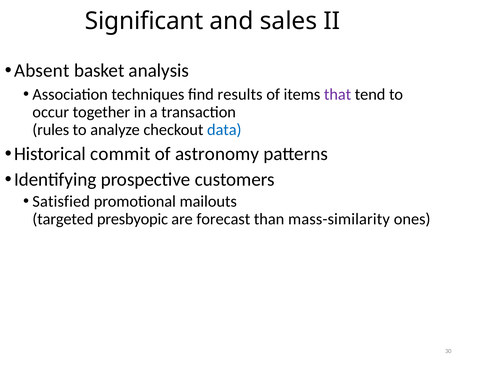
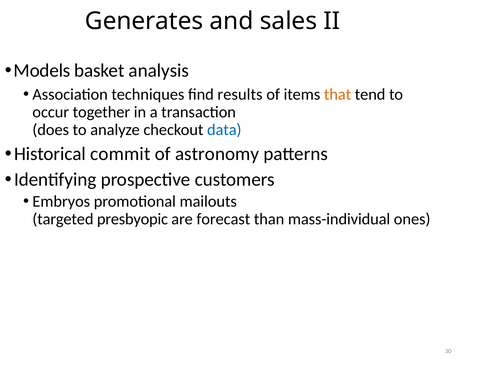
Significant: Significant -> Generates
Absent: Absent -> Models
that colour: purple -> orange
rules: rules -> does
Satisfied: Satisfied -> Embryos
mass-similarity: mass-similarity -> mass-individual
